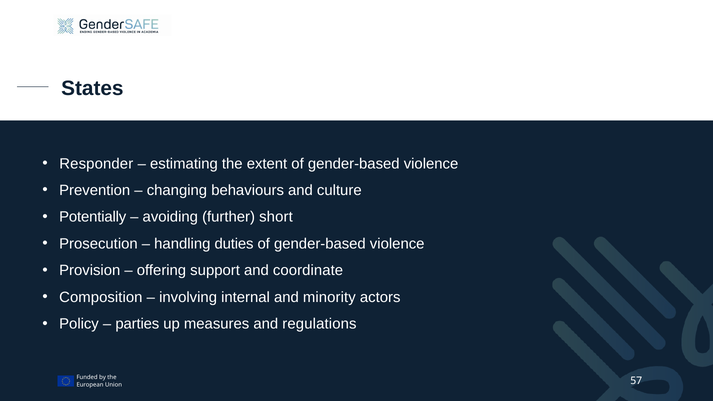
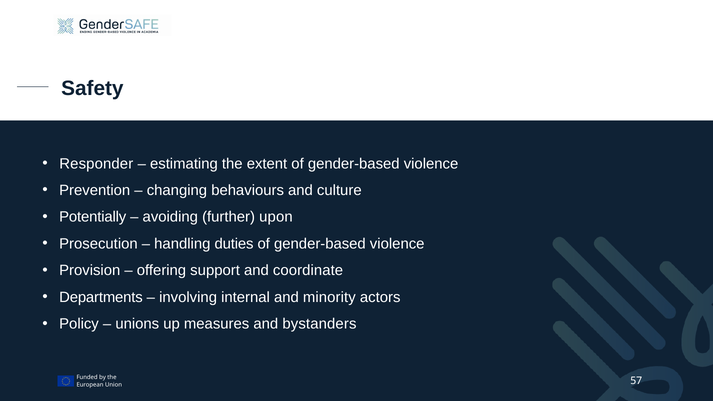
States: States -> Safety
short: short -> upon
Composition: Composition -> Departments
parties: parties -> unions
regulations: regulations -> bystanders
